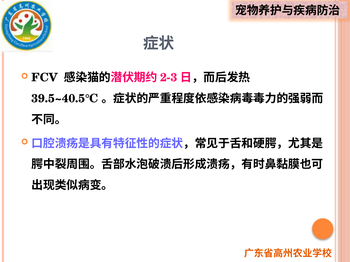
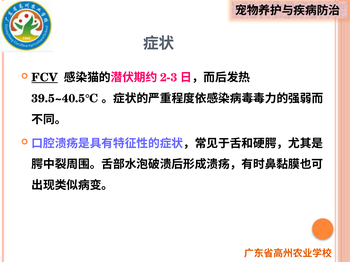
FCV underline: none -> present
